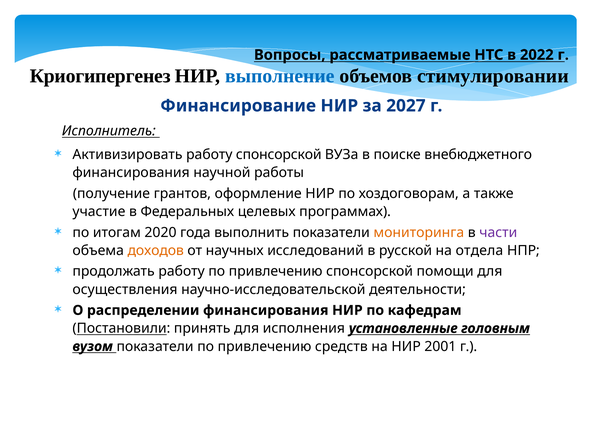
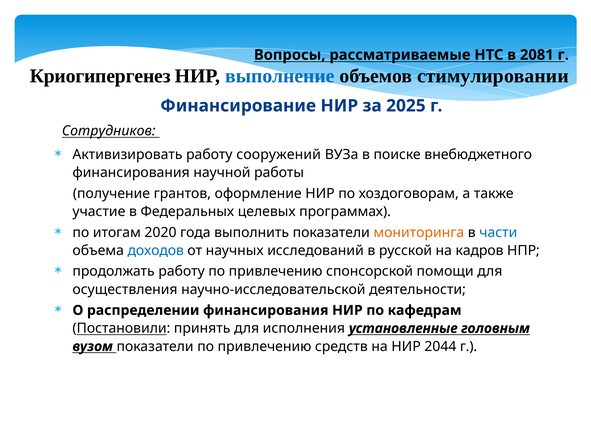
2022: 2022 -> 2081
2027: 2027 -> 2025
Исполнитель: Исполнитель -> Сотрудников
работу спонсорской: спонсорской -> сооружений
части colour: purple -> blue
доходов colour: orange -> blue
отдела: отдела -> кадров
2001: 2001 -> 2044
